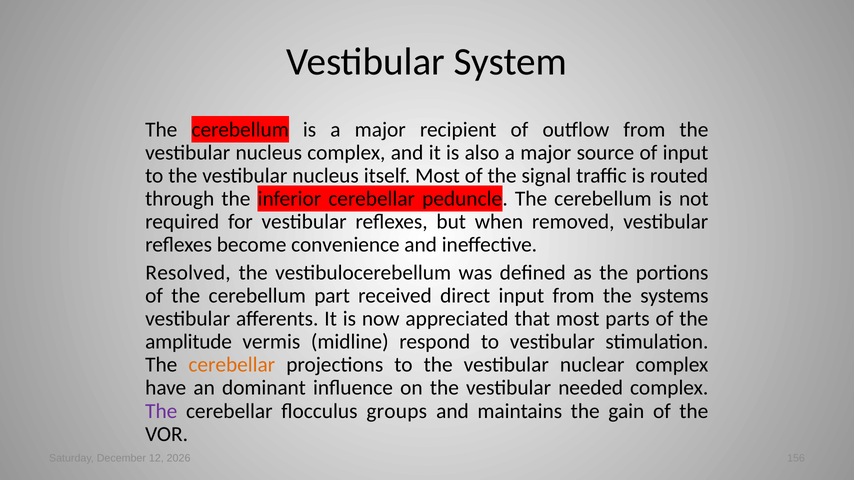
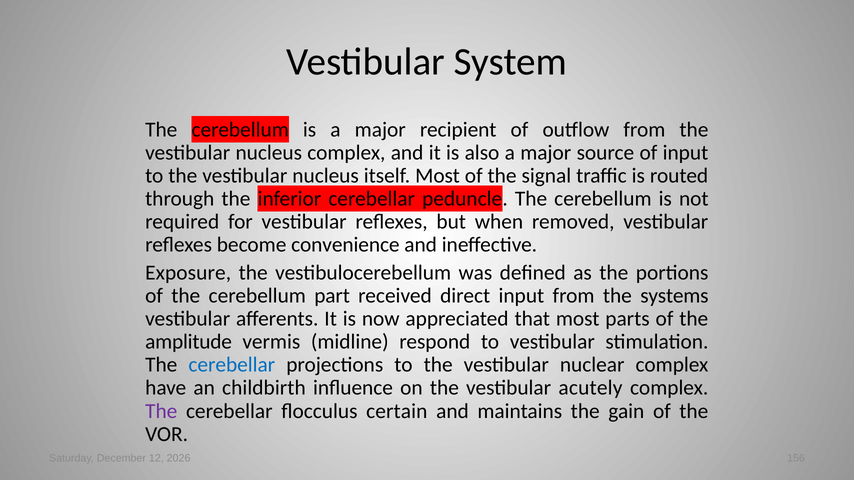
Resolved: Resolved -> Exposure
cerebellar at (232, 365) colour: orange -> blue
dominant: dominant -> childbirth
needed: needed -> acutely
groups: groups -> certain
